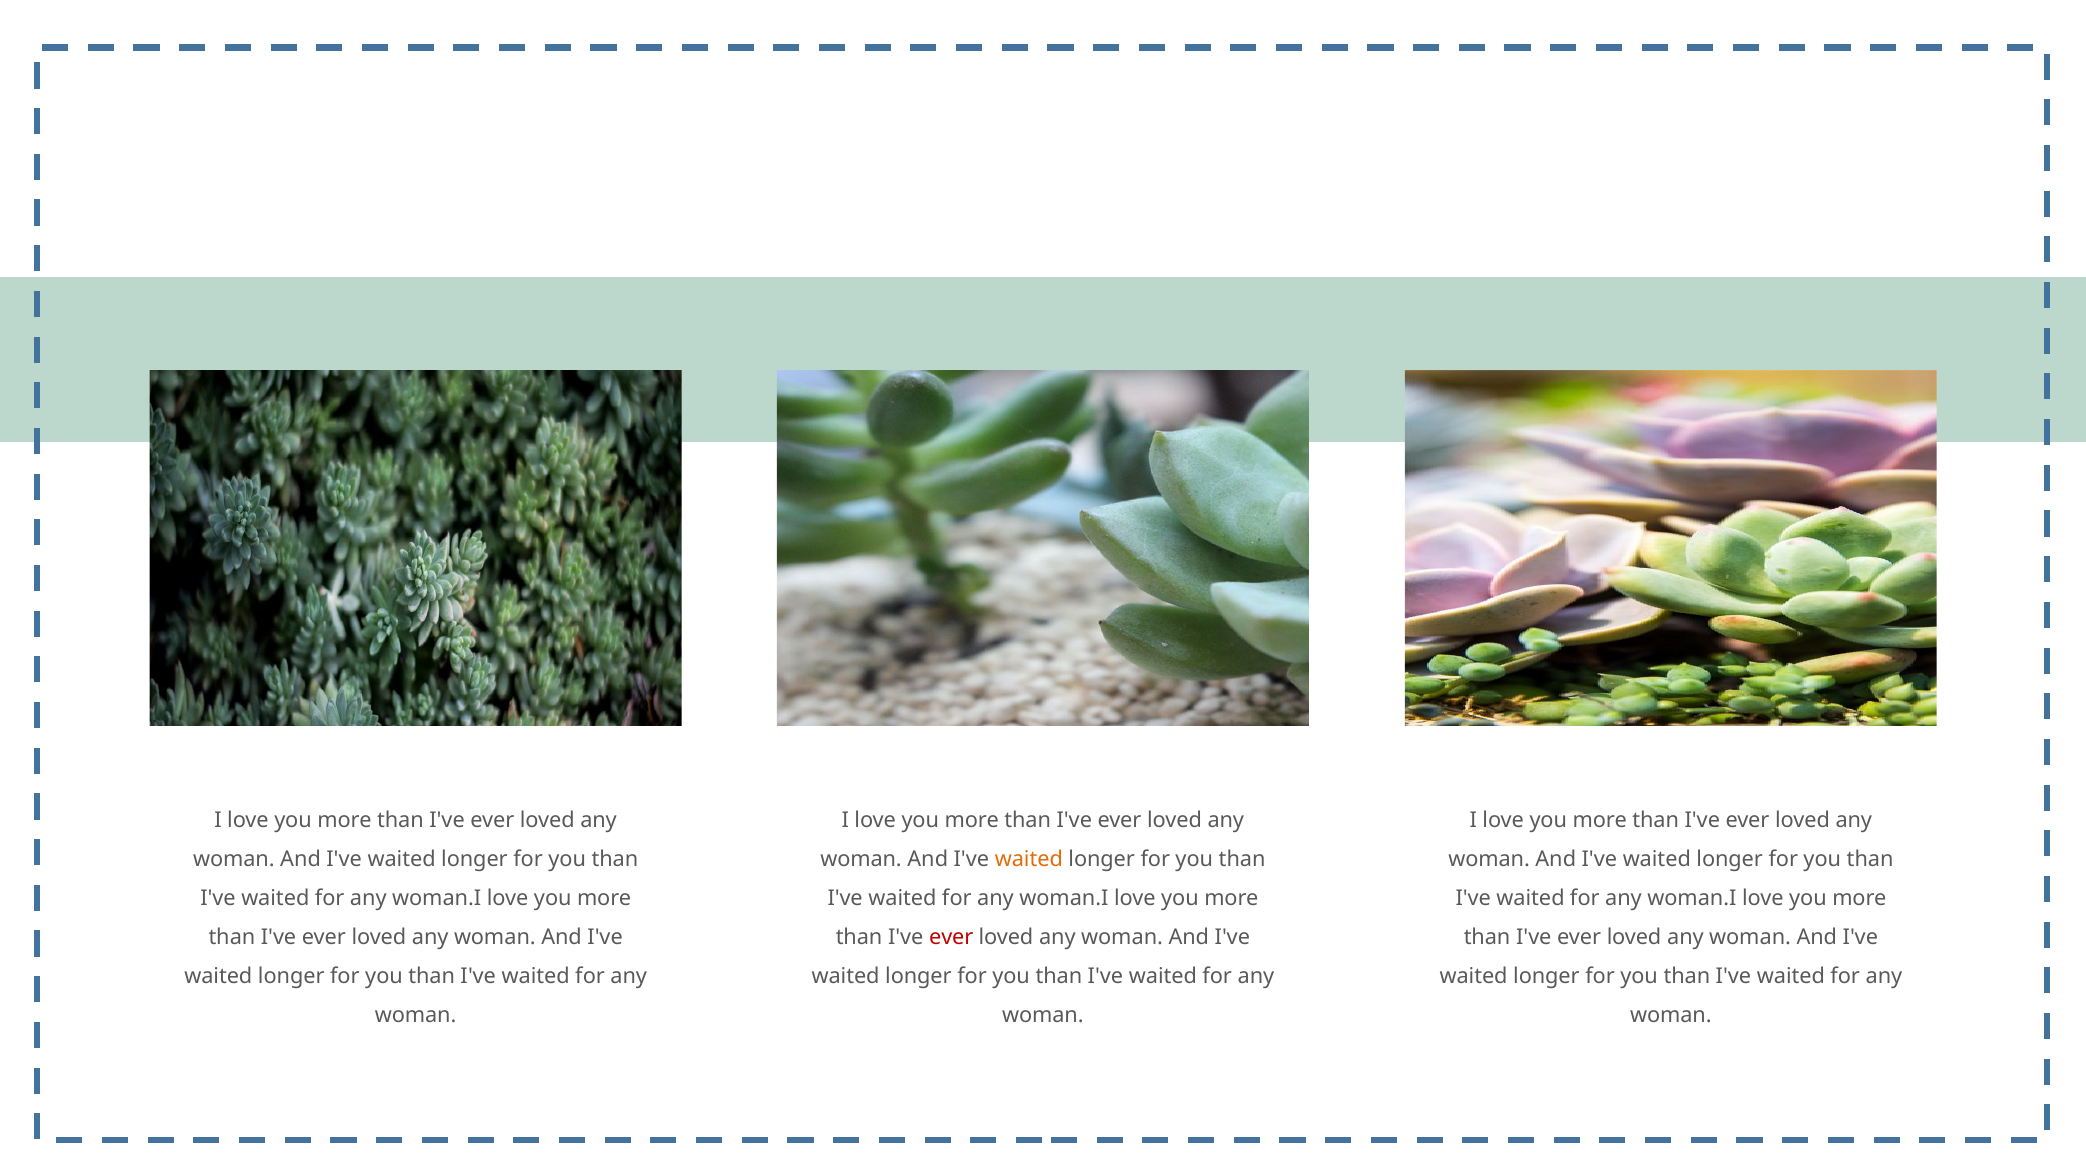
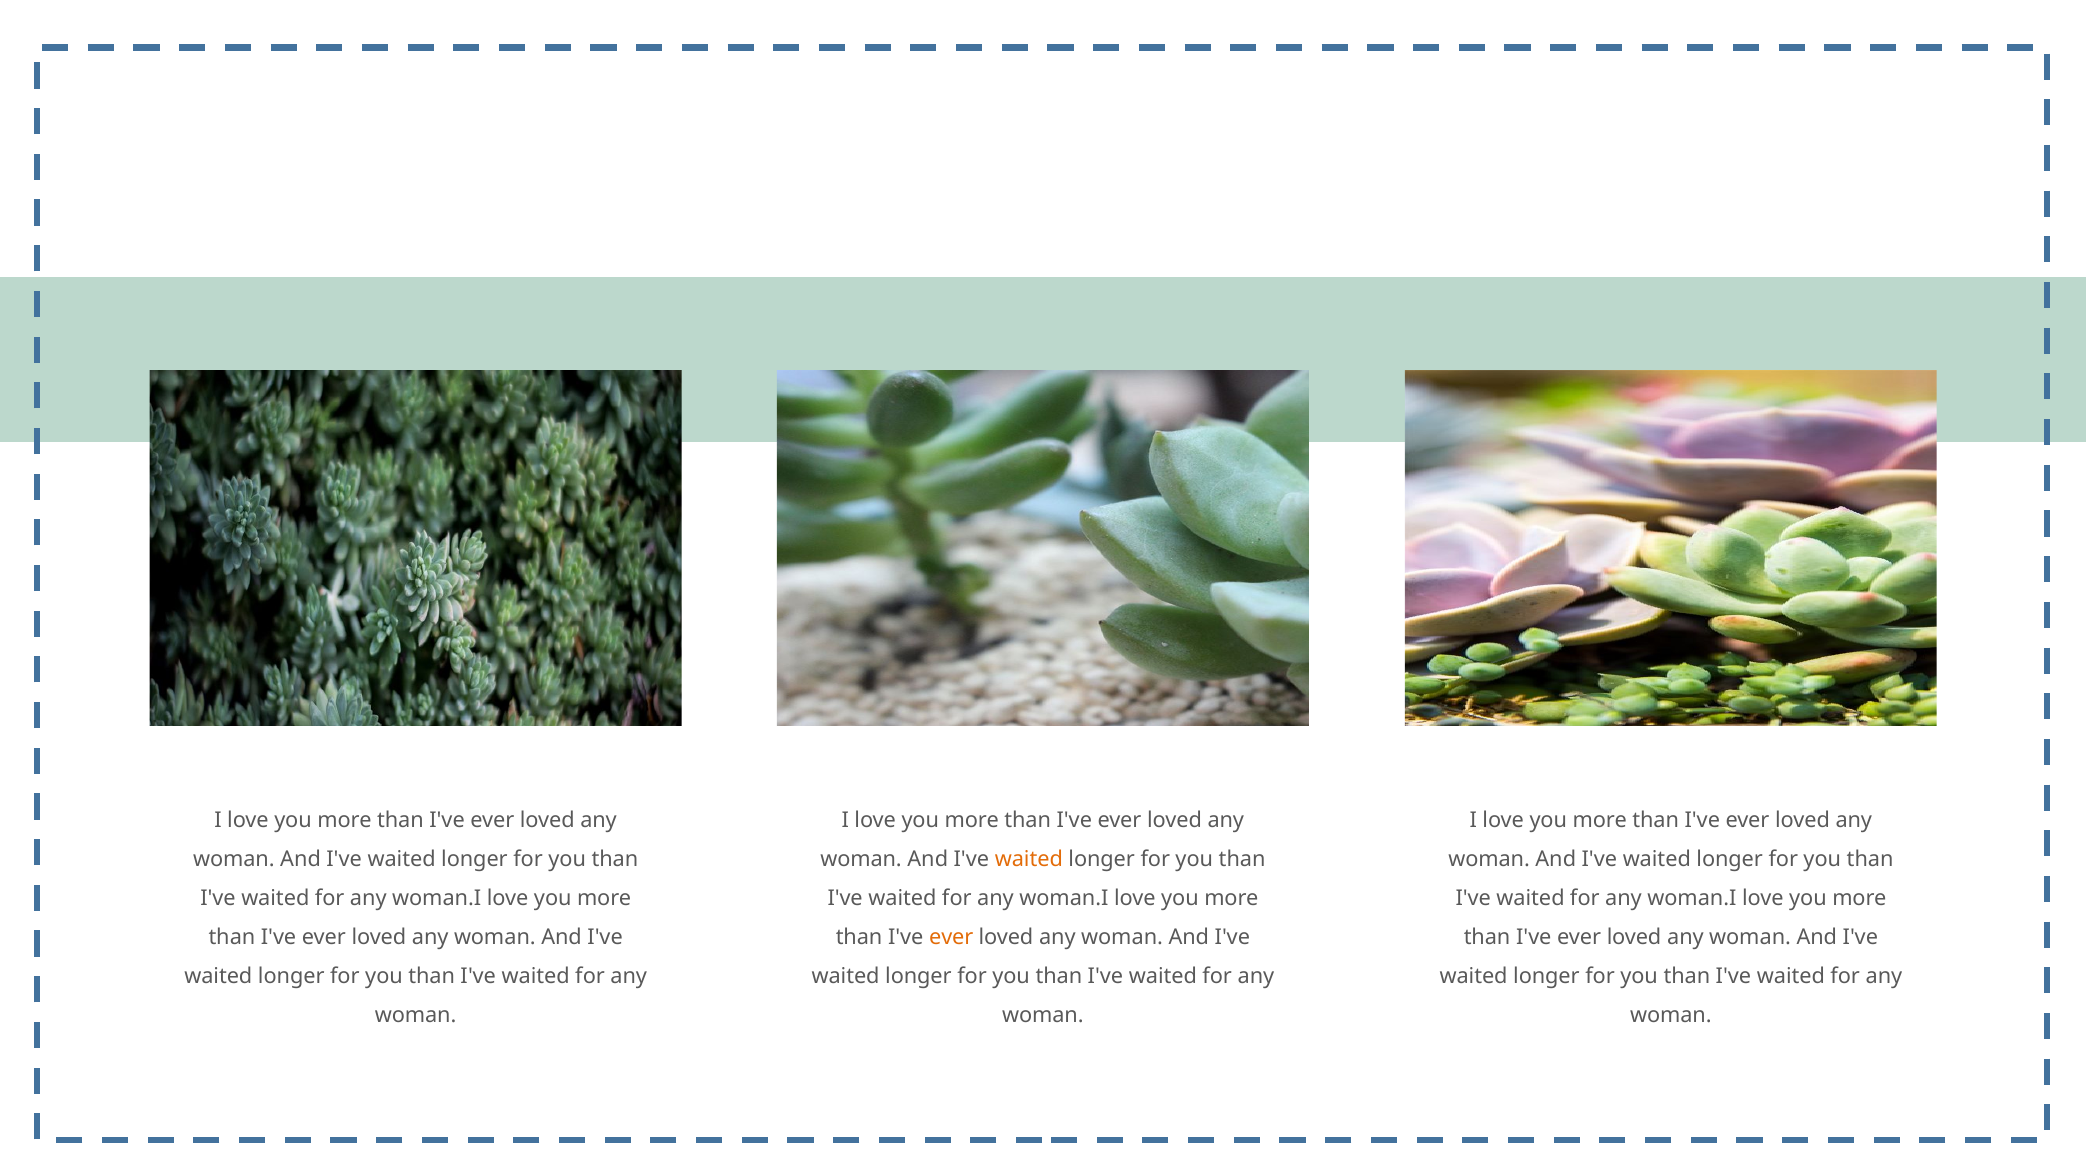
ever at (951, 938) colour: red -> orange
